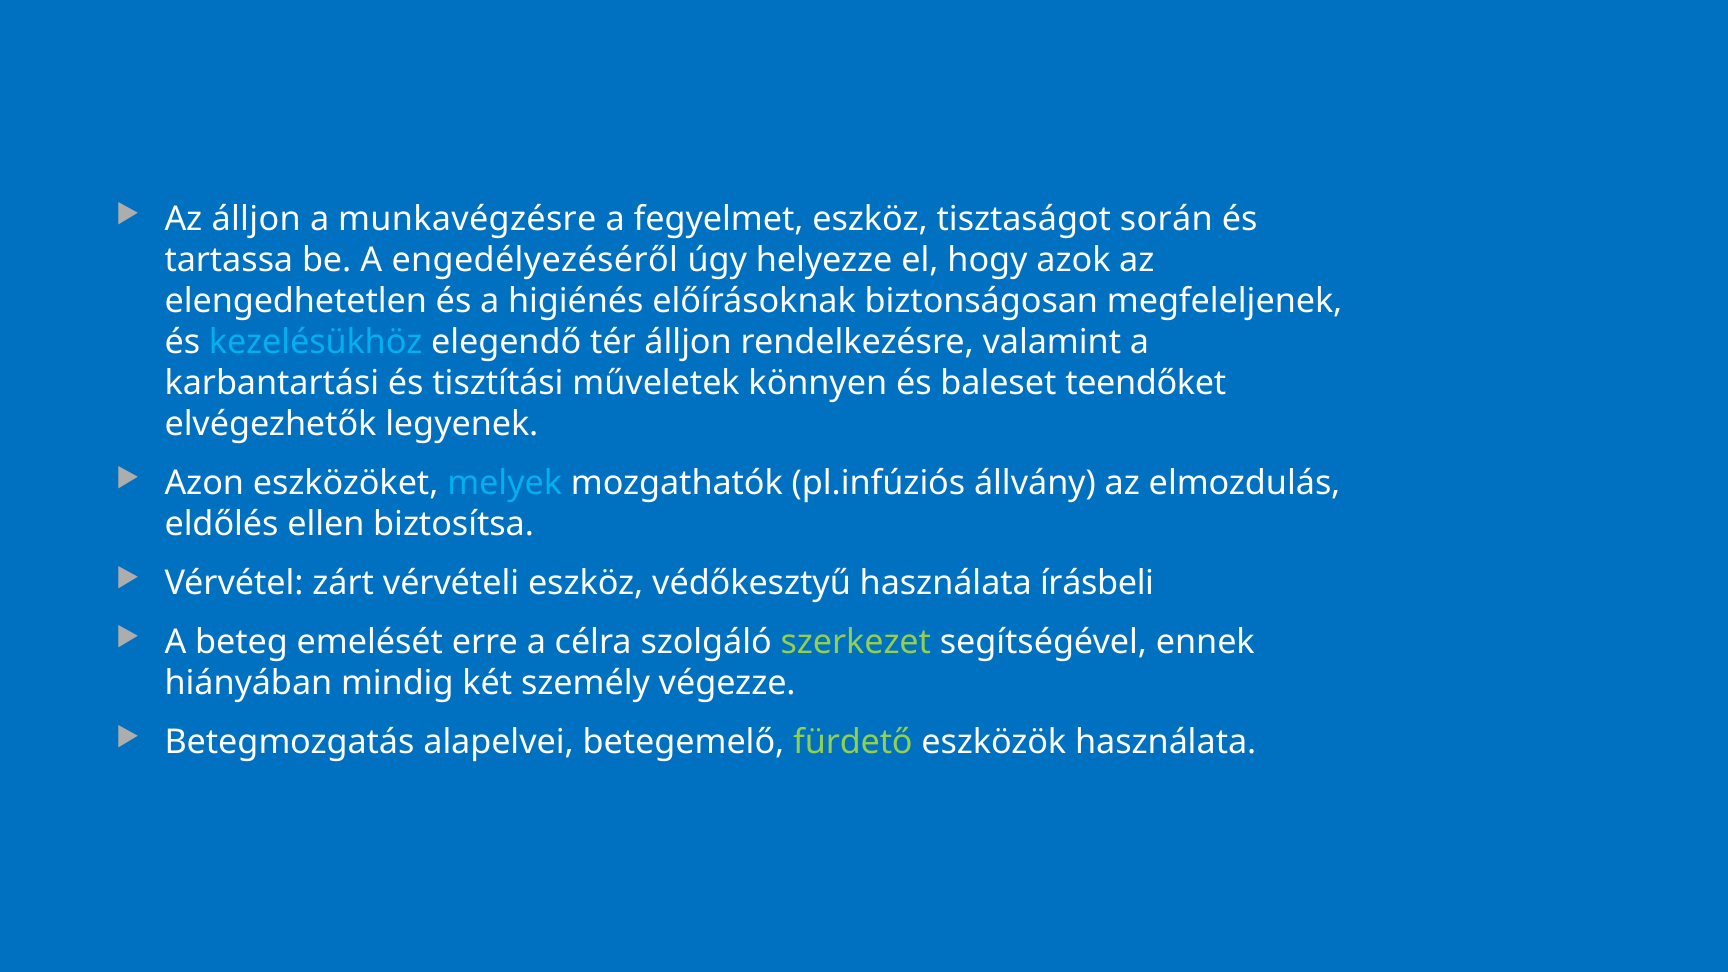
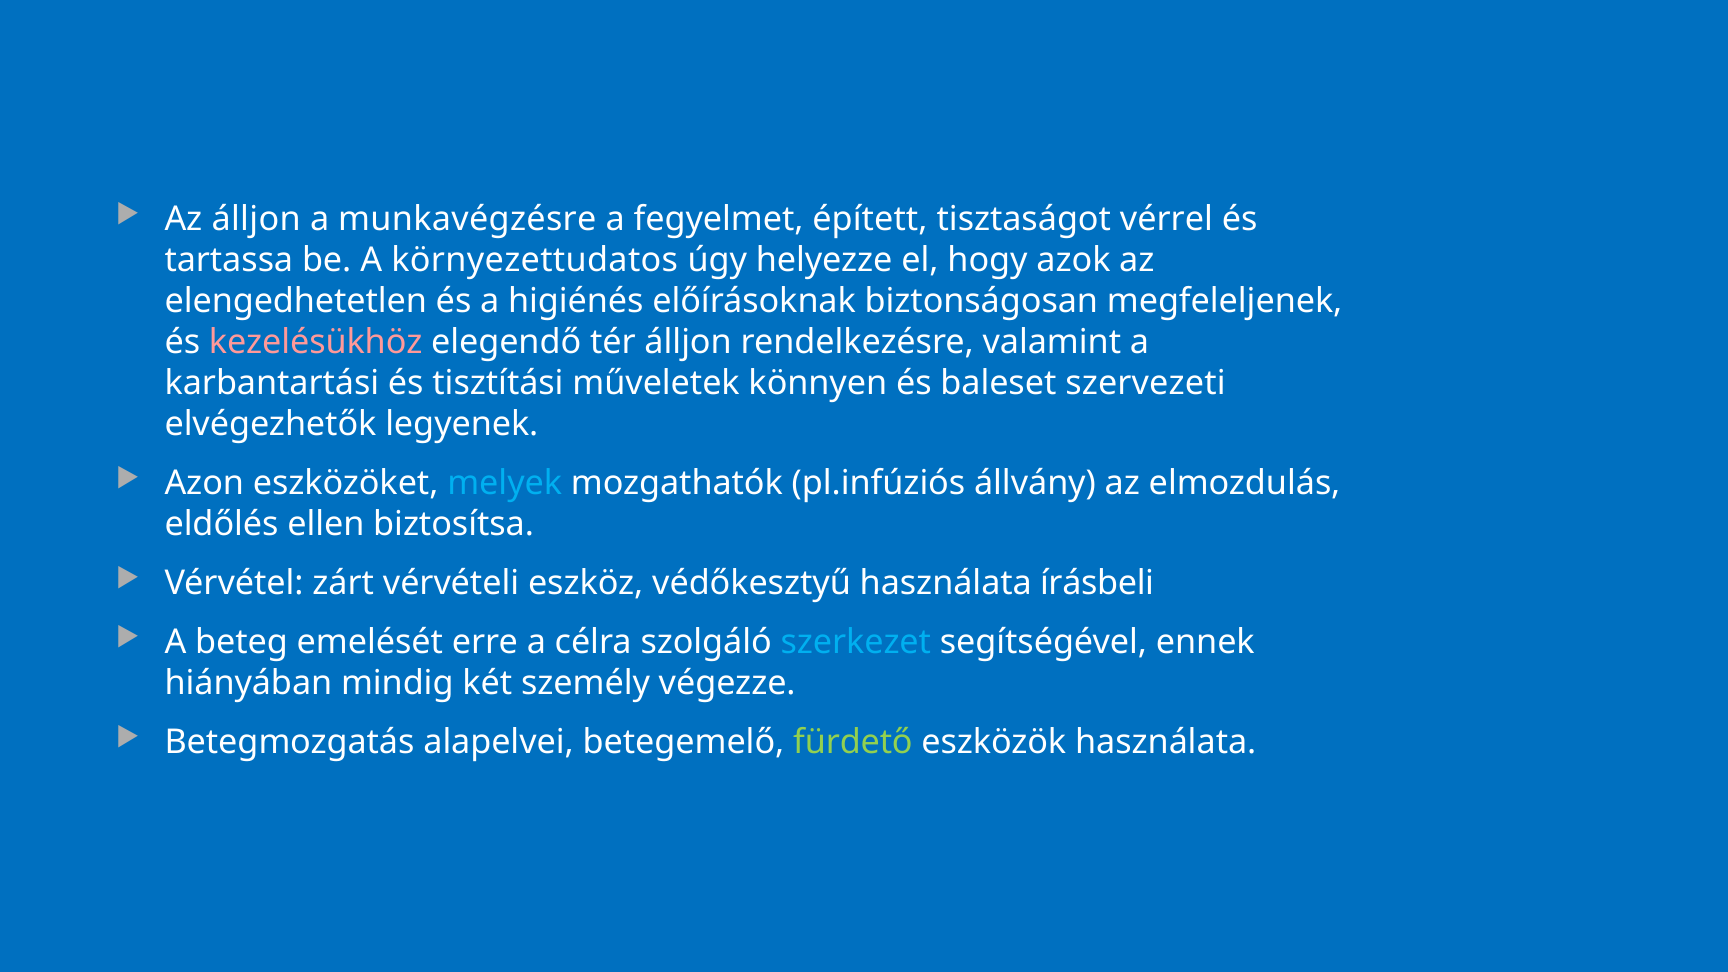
fegyelmet eszköz: eszköz -> épített
során: során -> vérrel
engedélyezéséről: engedélyezéséről -> környezettudatos
kezelésükhöz colour: light blue -> pink
teendőket: teendőket -> szervezeti
szerkezet colour: light green -> light blue
